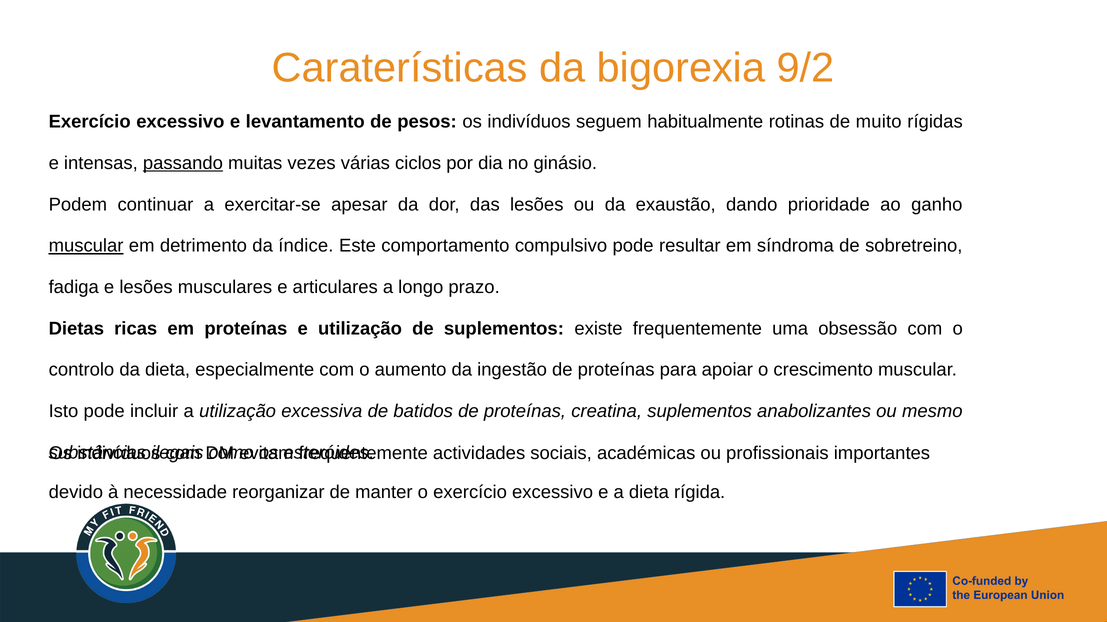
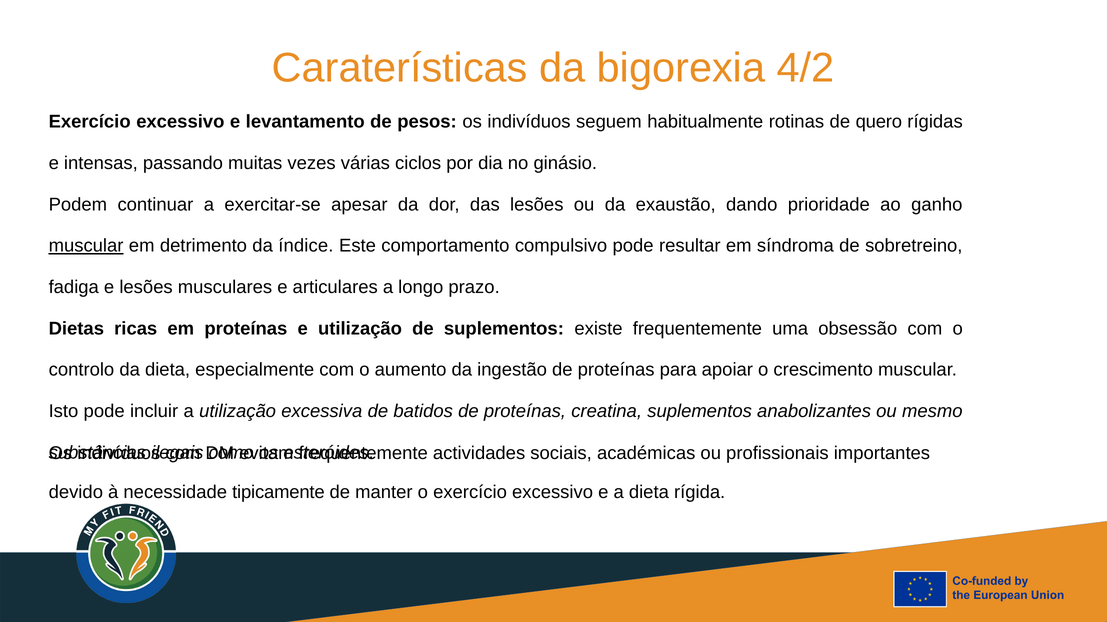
9/2: 9/2 -> 4/2
muito: muito -> quero
passando underline: present -> none
reorganizar: reorganizar -> tipicamente
